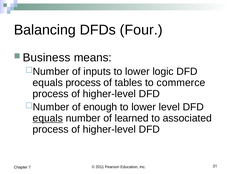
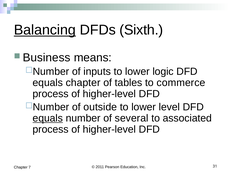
Balancing underline: none -> present
Four: Four -> Sixth
equals process: process -> chapter
enough: enough -> outside
learned: learned -> several
